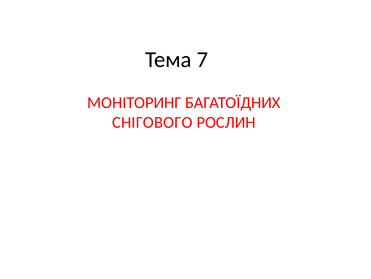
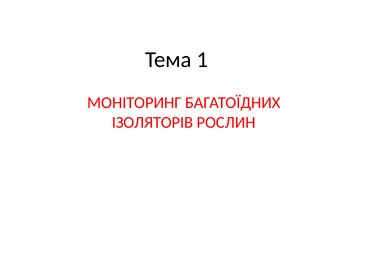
7: 7 -> 1
СНІГОВОГО: СНІГОВОГО -> ІЗОЛЯТОРІВ
